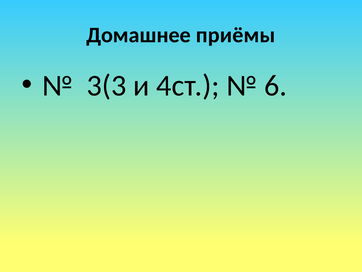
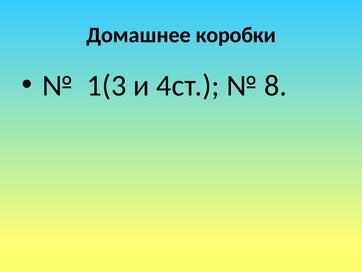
приёмы: приёмы -> коробки
3(3: 3(3 -> 1(3
6: 6 -> 8
